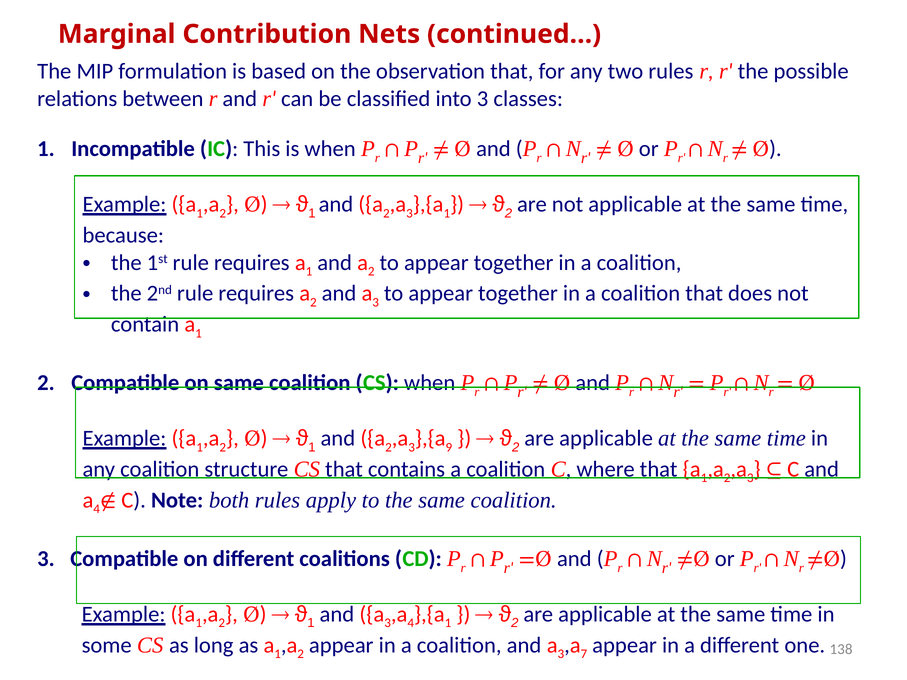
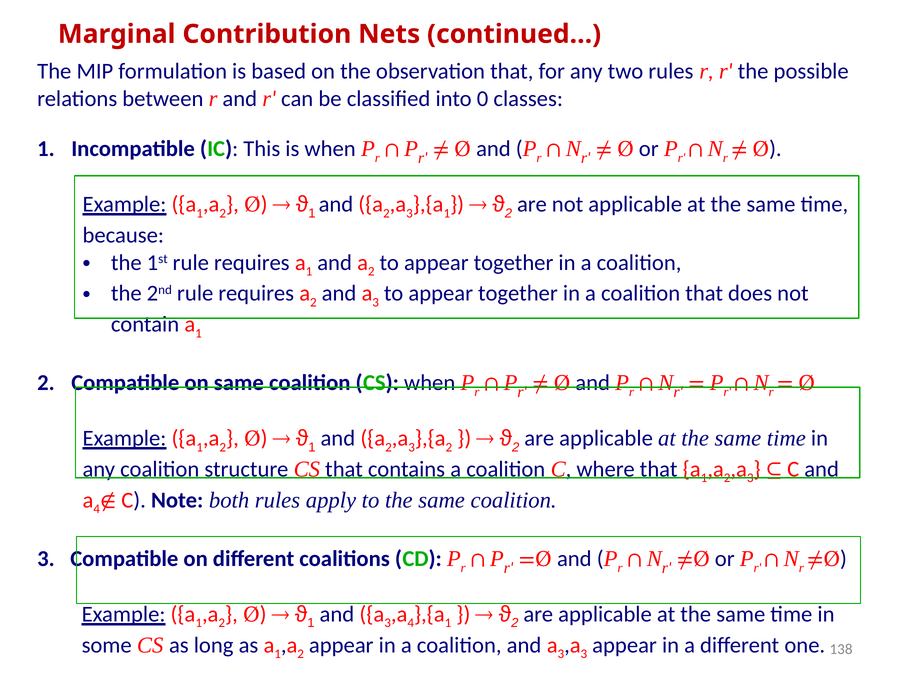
into 3: 3 -> 0
9 at (449, 447): 9 -> 2
7 at (584, 654): 7 -> 3
